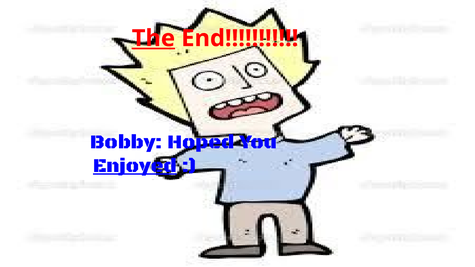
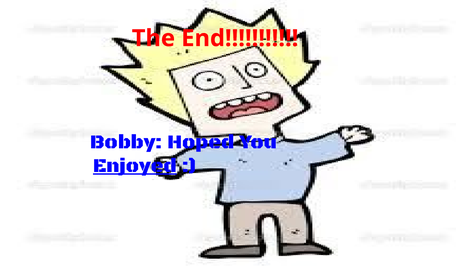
The underline: present -> none
